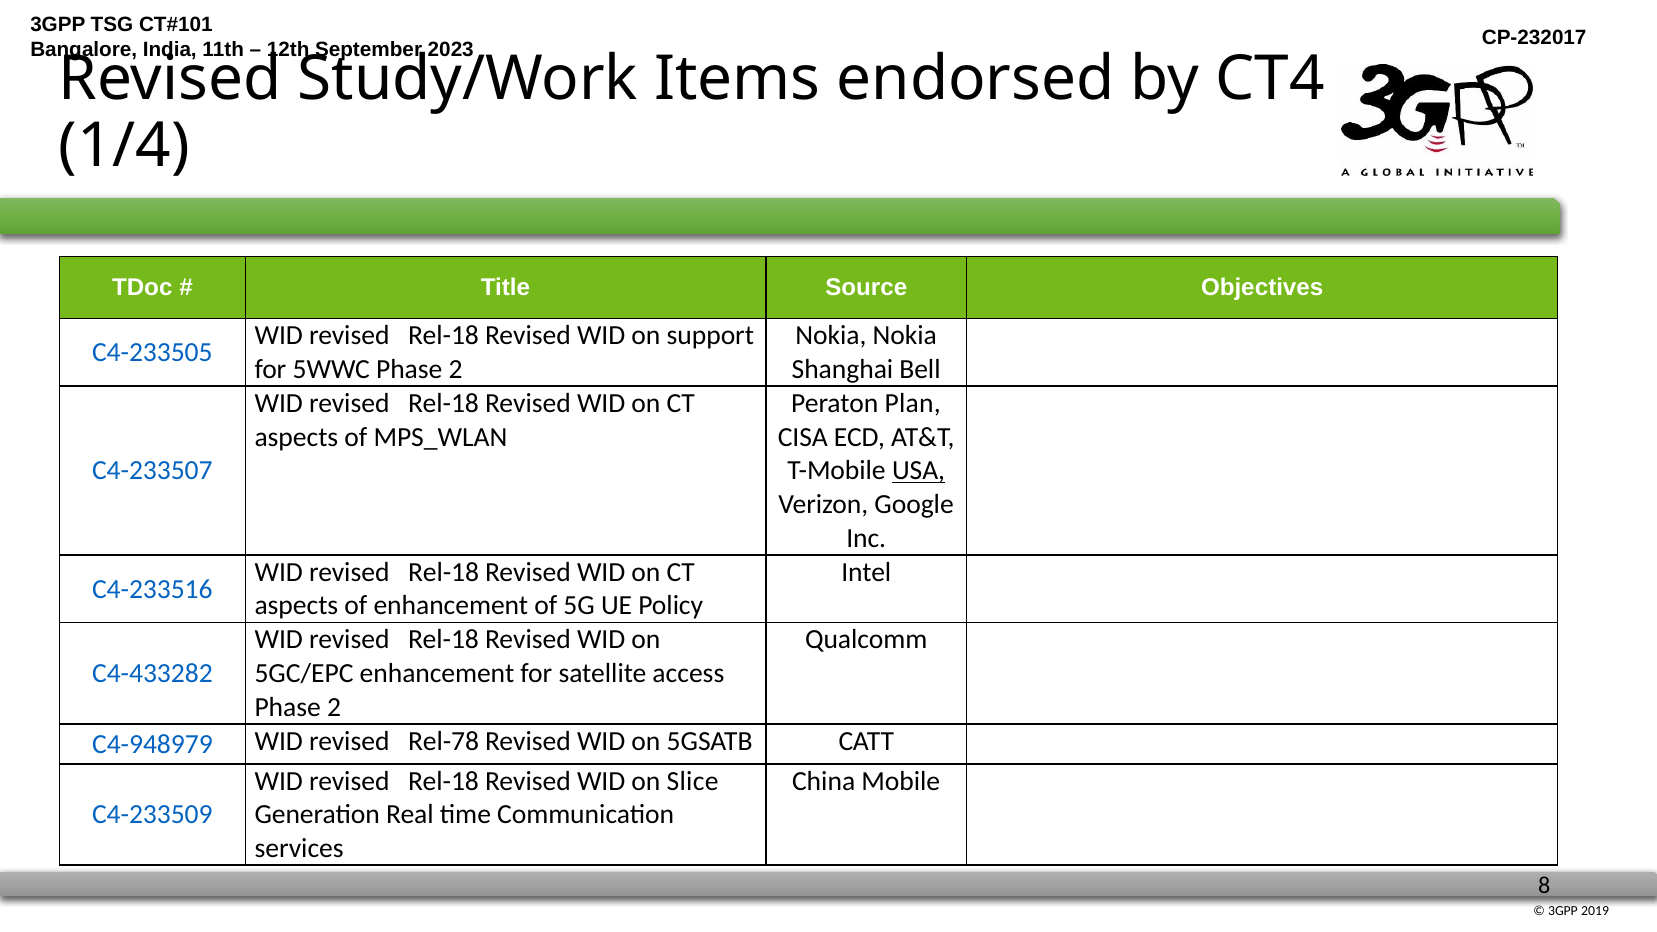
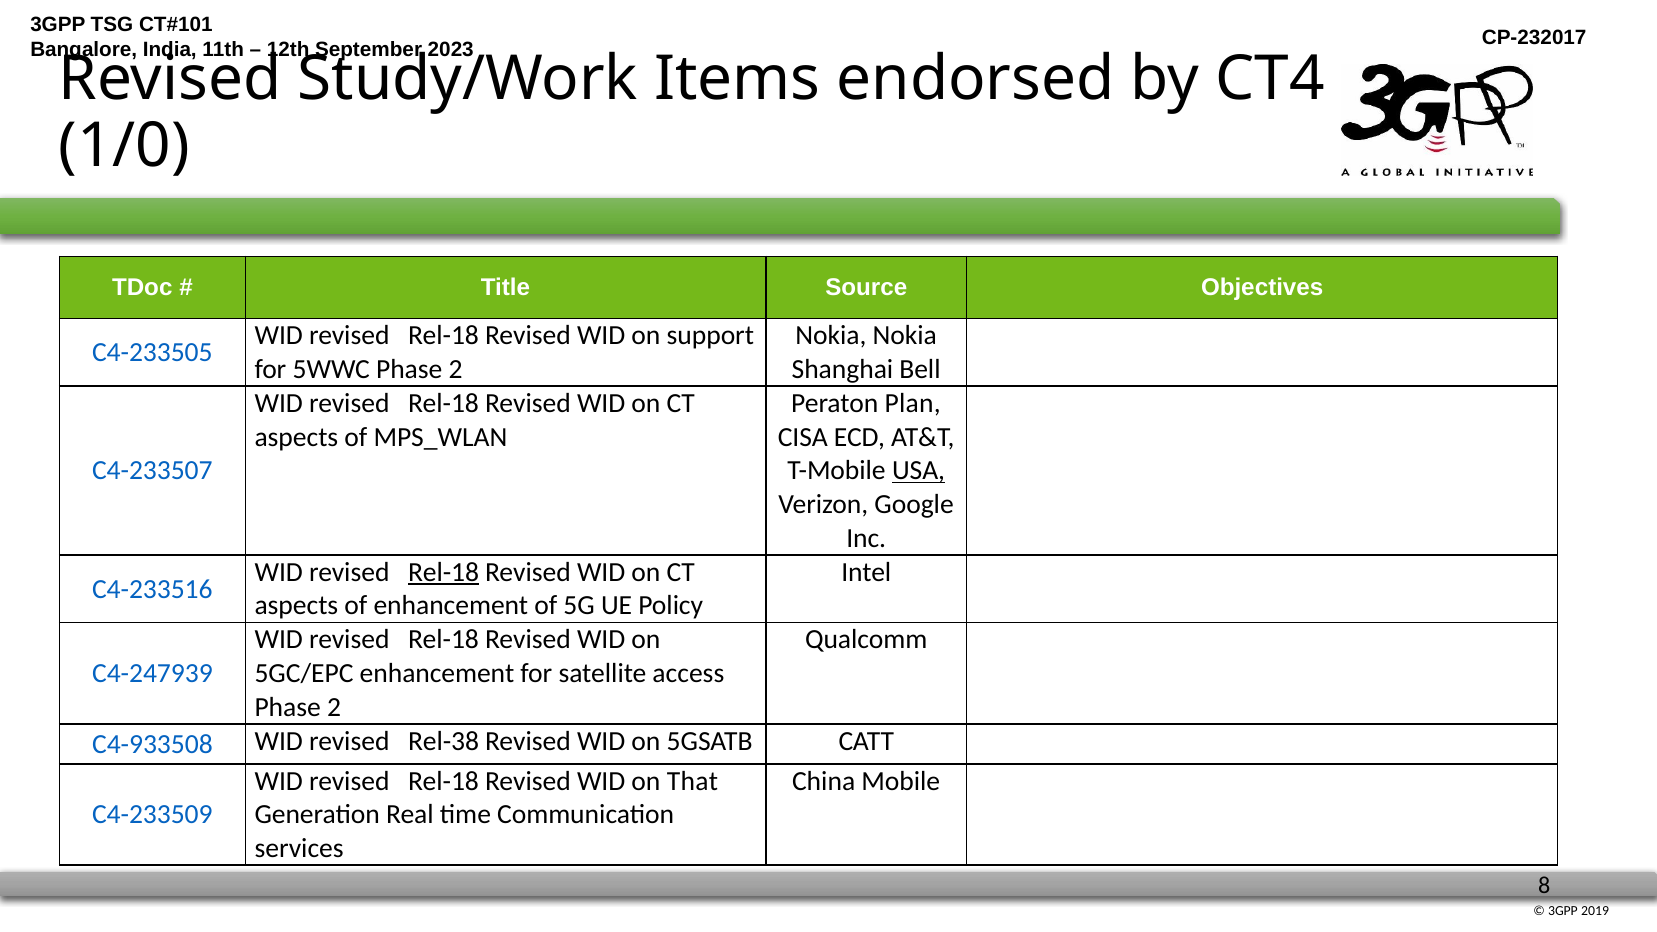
1/4: 1/4 -> 1/0
Rel-18 at (444, 572) underline: none -> present
C4-433282: C4-433282 -> C4-247939
C4-948979: C4-948979 -> C4-933508
Rel-78: Rel-78 -> Rel-38
Slice: Slice -> That
